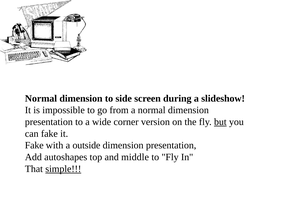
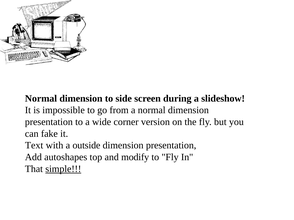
but underline: present -> none
Fake at (34, 146): Fake -> Text
middle: middle -> modify
